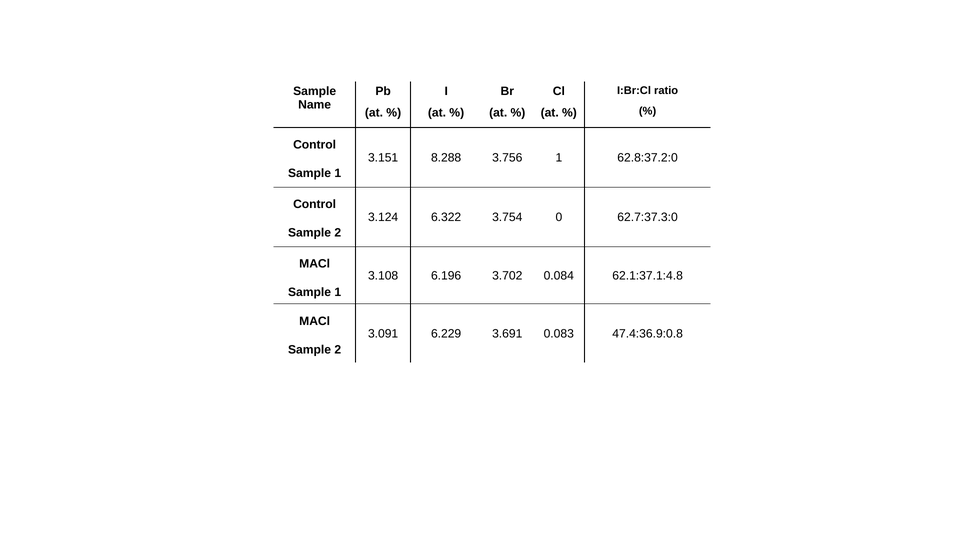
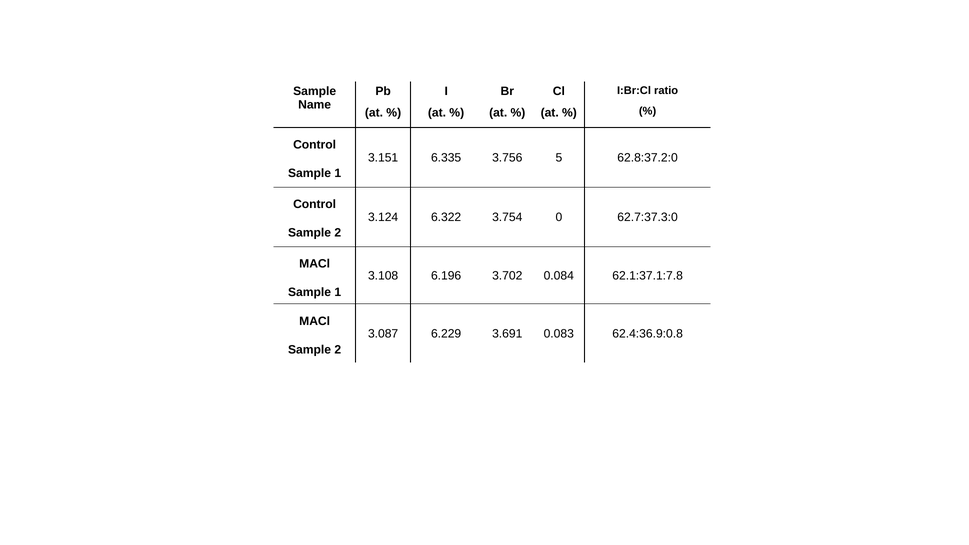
8.288: 8.288 -> 6.335
3.756 1: 1 -> 5
62.1:37.1:4.8: 62.1:37.1:4.8 -> 62.1:37.1:7.8
3.091: 3.091 -> 3.087
47.4:36.9:0.8: 47.4:36.9:0.8 -> 62.4:36.9:0.8
